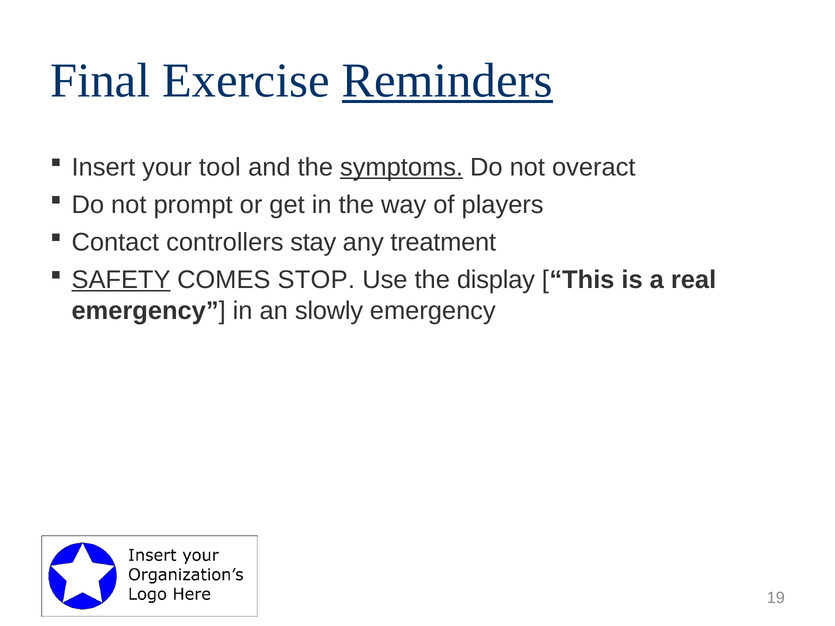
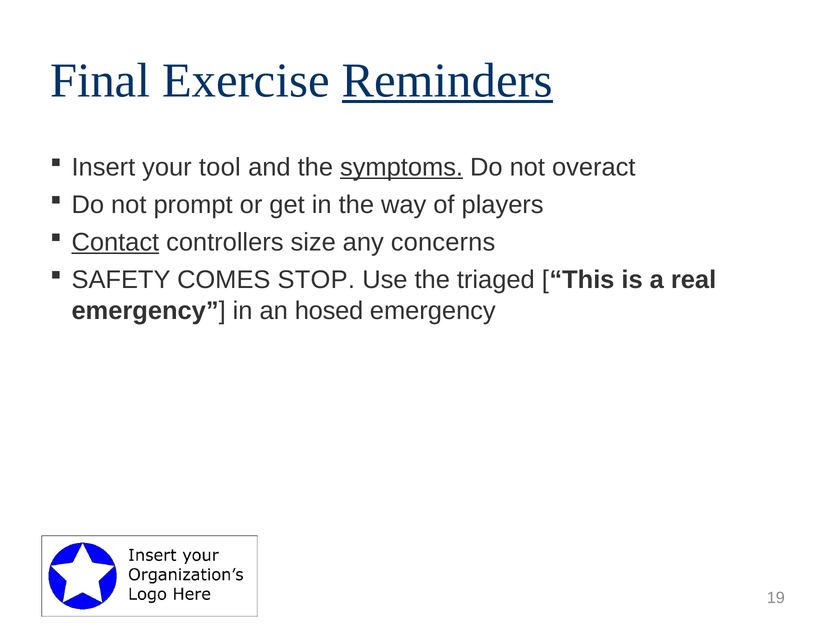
Contact underline: none -> present
stay: stay -> size
treatment: treatment -> concerns
SAFETY underline: present -> none
display: display -> triaged
slowly: slowly -> hosed
